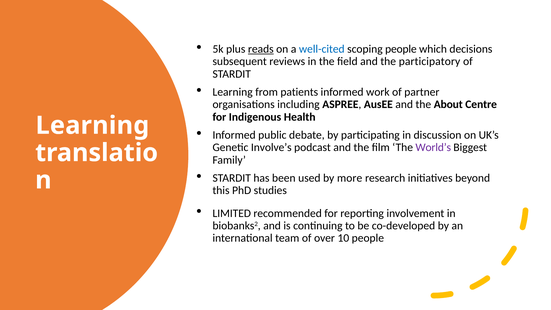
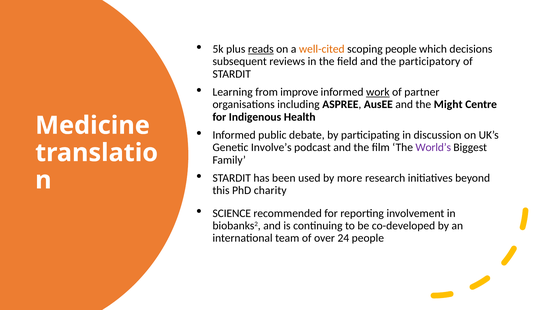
well-cited colour: blue -> orange
patients: patients -> improve
work underline: none -> present
About: About -> Might
Learning at (92, 125): Learning -> Medicine
studies: studies -> charity
LIMITED: LIMITED -> SCIENCE
10: 10 -> 24
